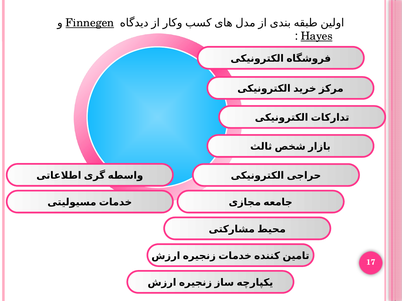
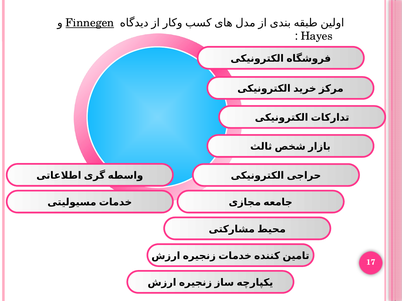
Hayes underline: present -> none
